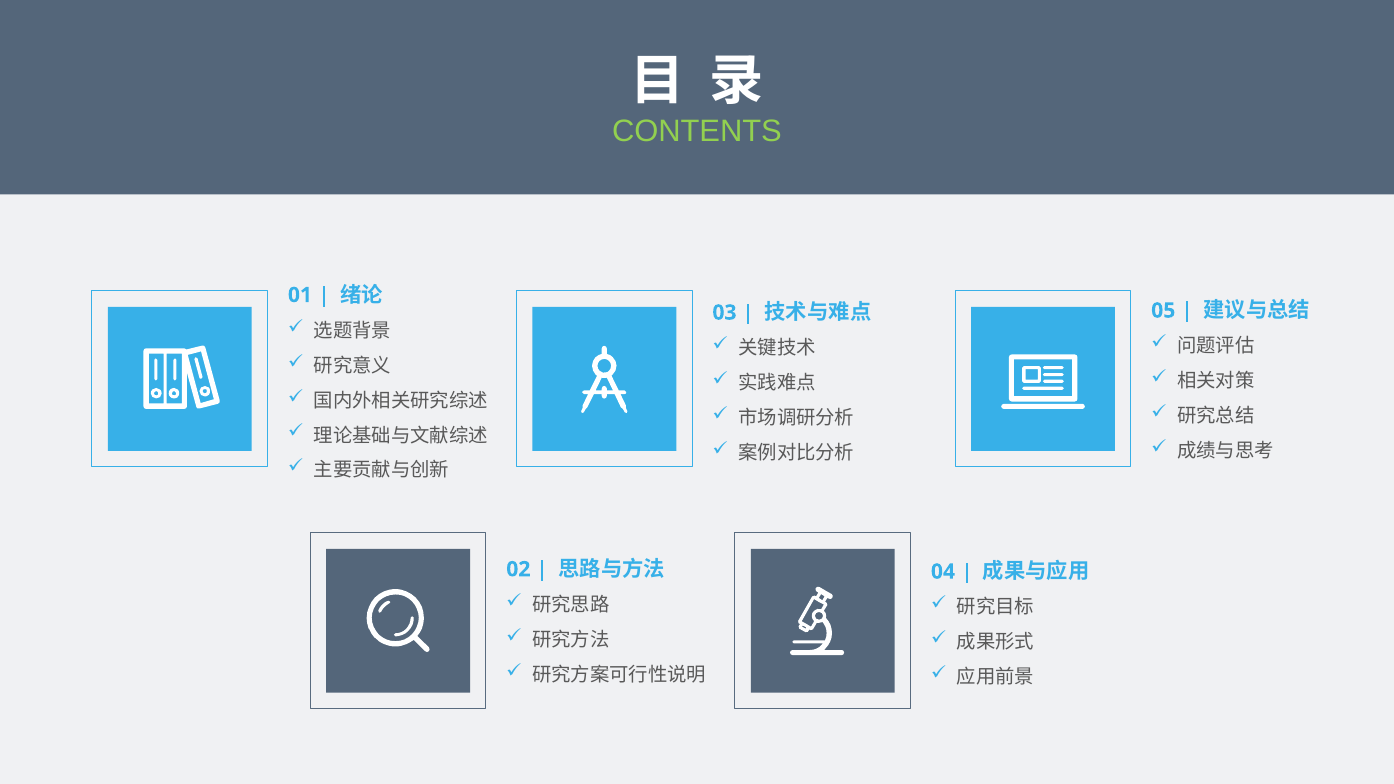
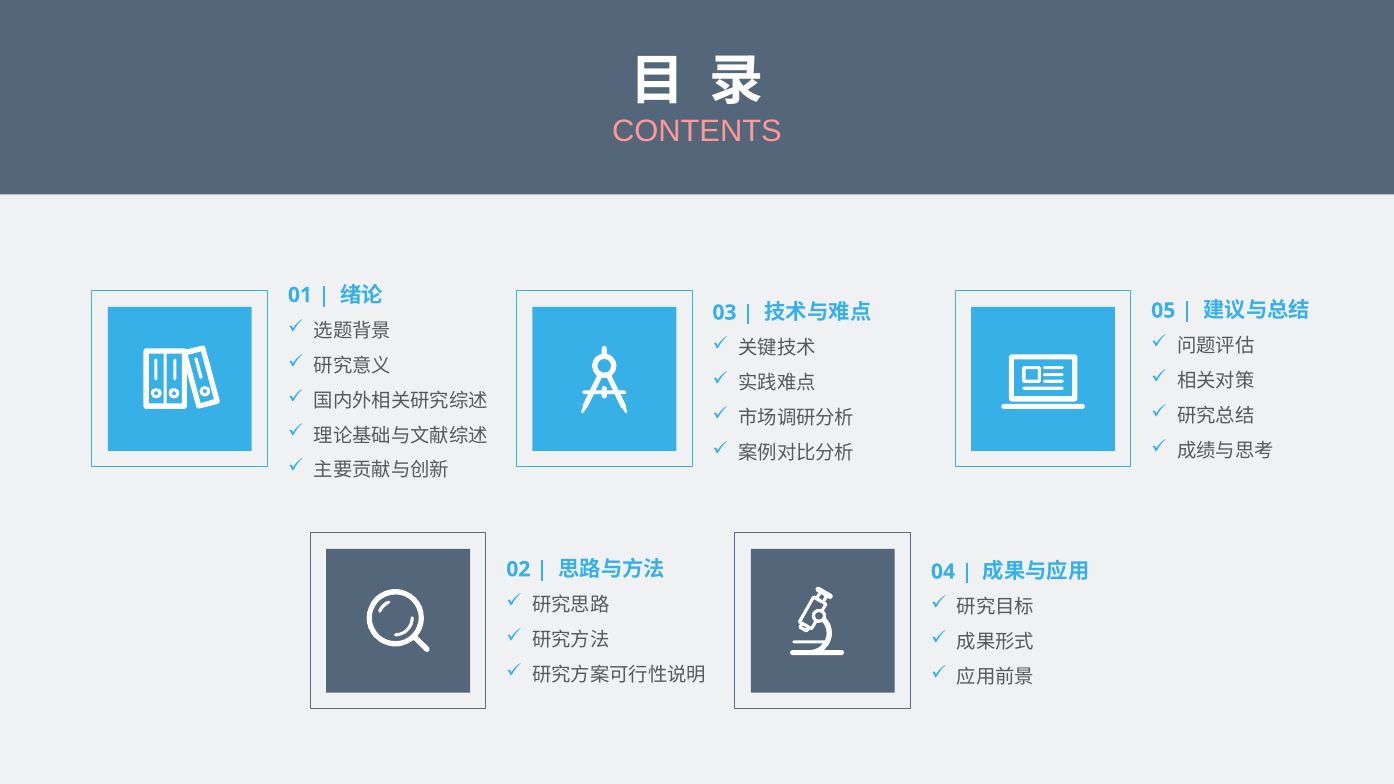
CONTENTS colour: light green -> pink
